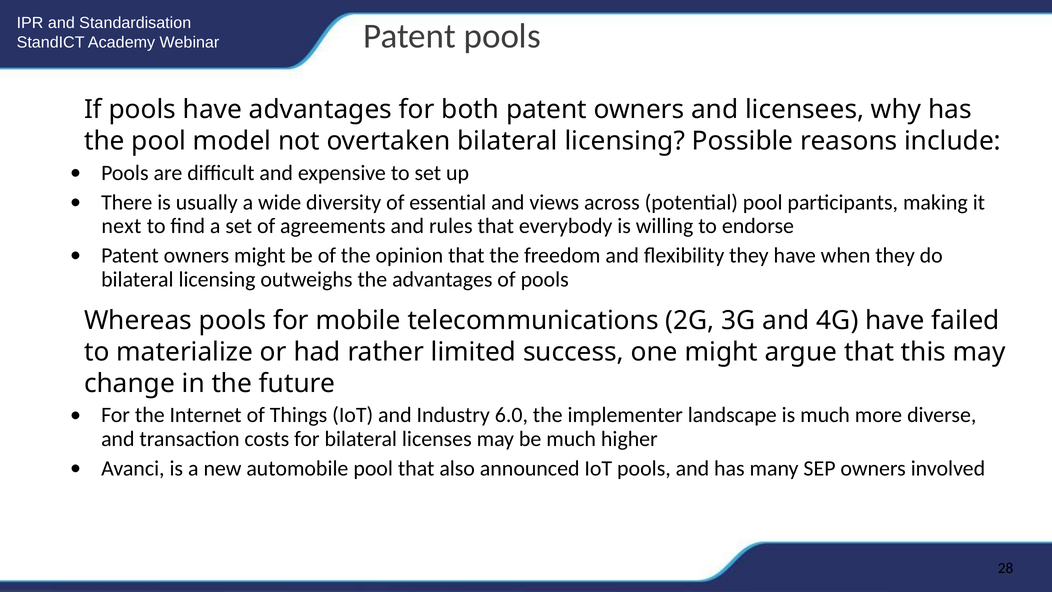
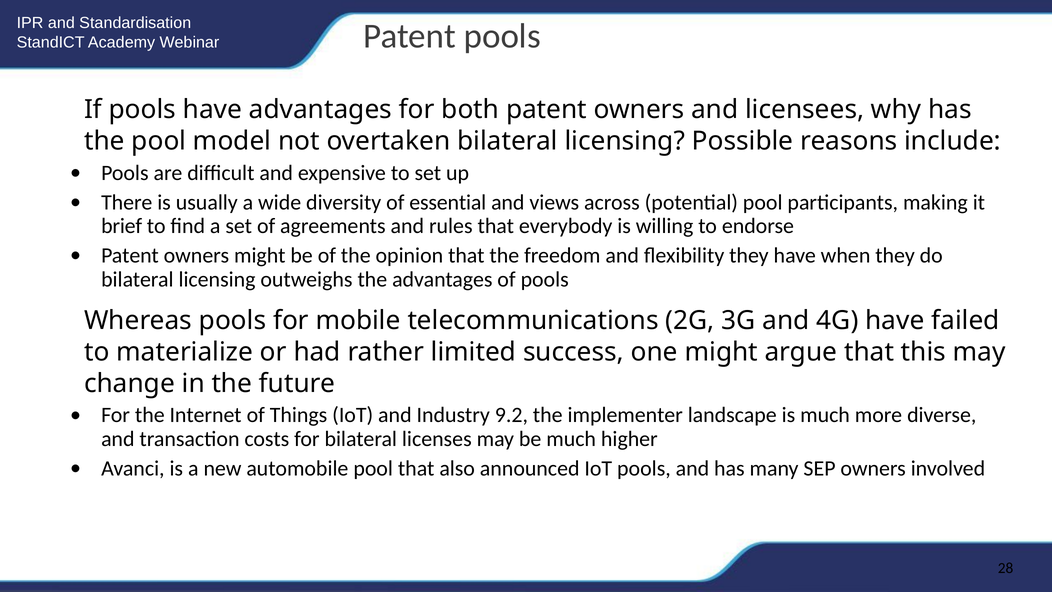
next: next -> brief
6.0: 6.0 -> 9.2
